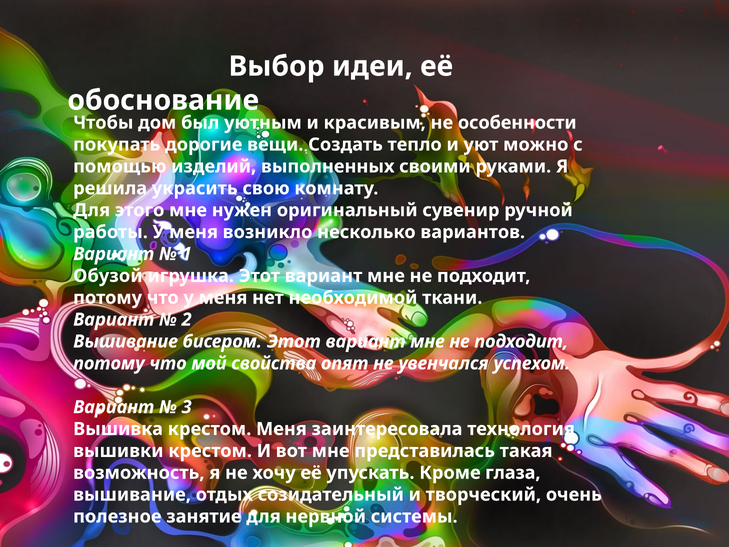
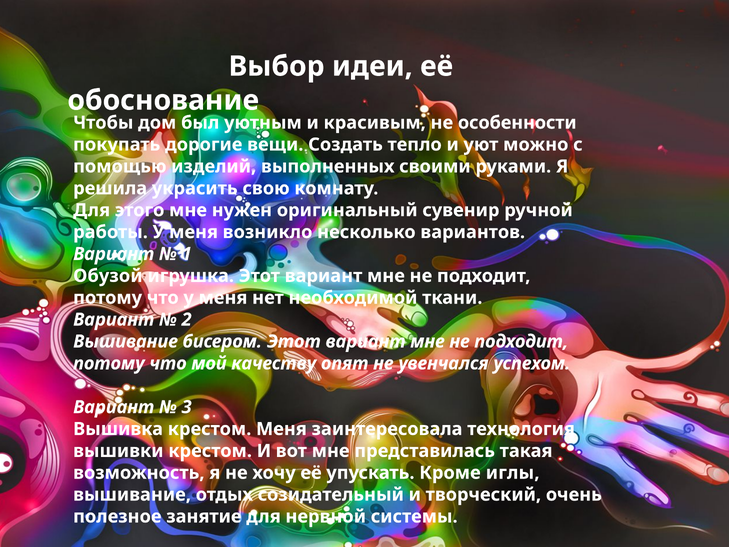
свойства: свойства -> качеству
глаза: глаза -> иглы
